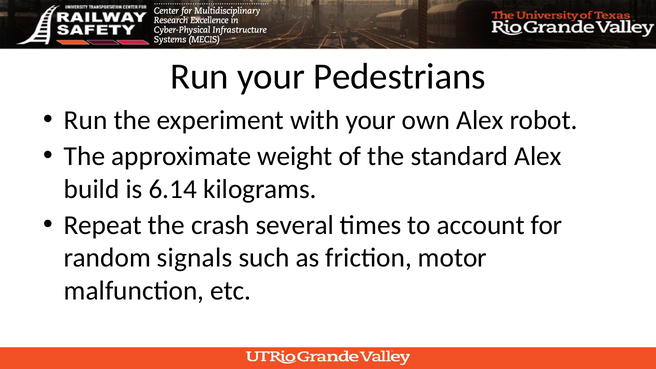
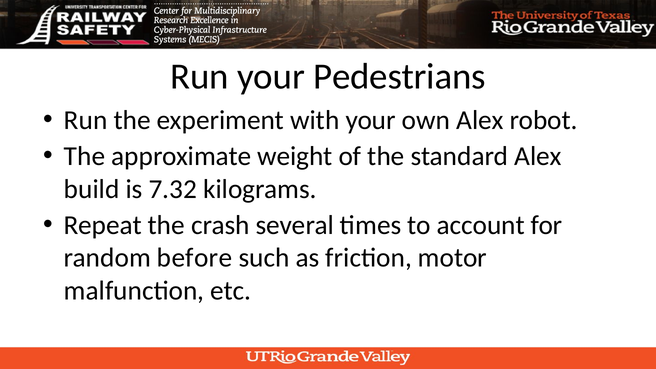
6.14: 6.14 -> 7.32
signals: signals -> before
